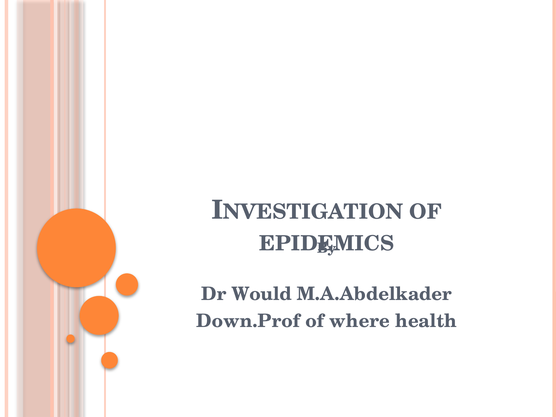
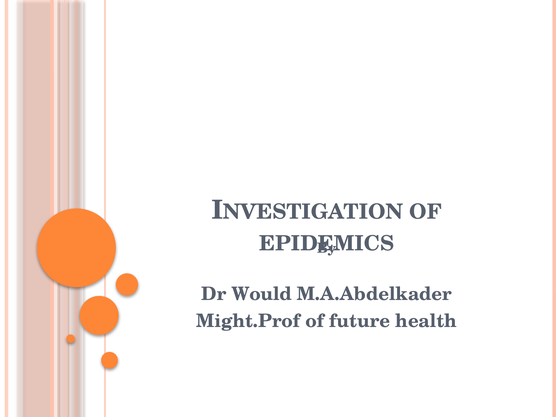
Down.Prof: Down.Prof -> Might.Prof
where: where -> future
